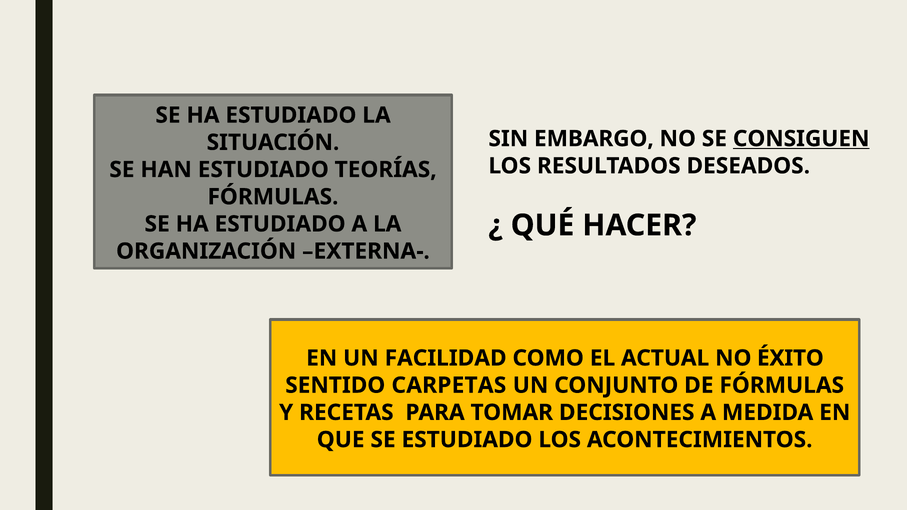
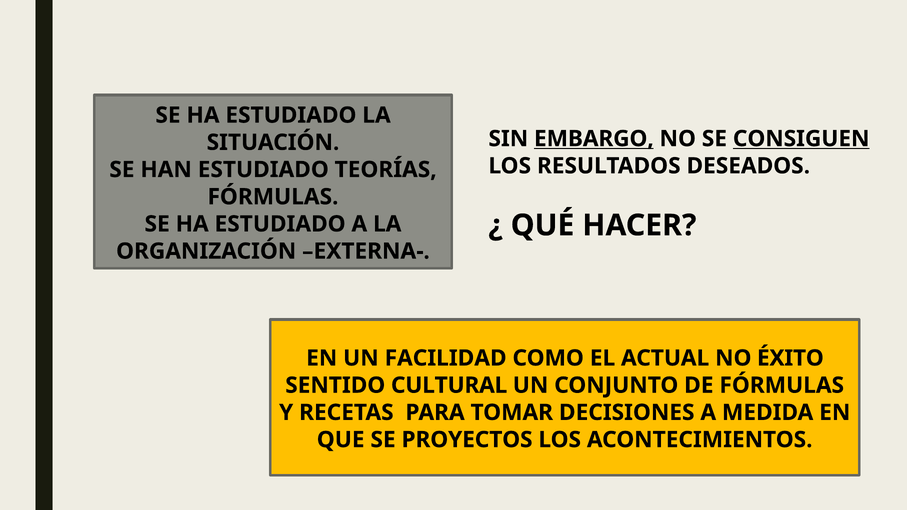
EMBARGO underline: none -> present
CARPETAS: CARPETAS -> CULTURAL
SE ESTUDIADO: ESTUDIADO -> PROYECTOS
